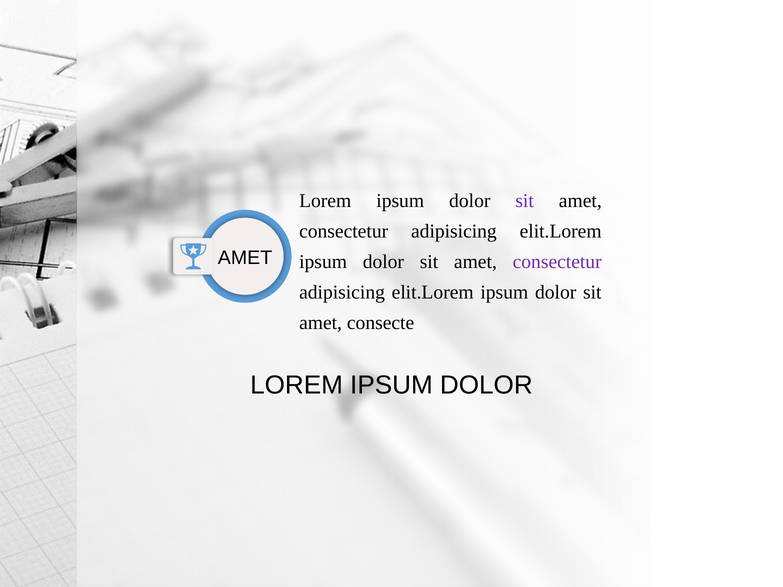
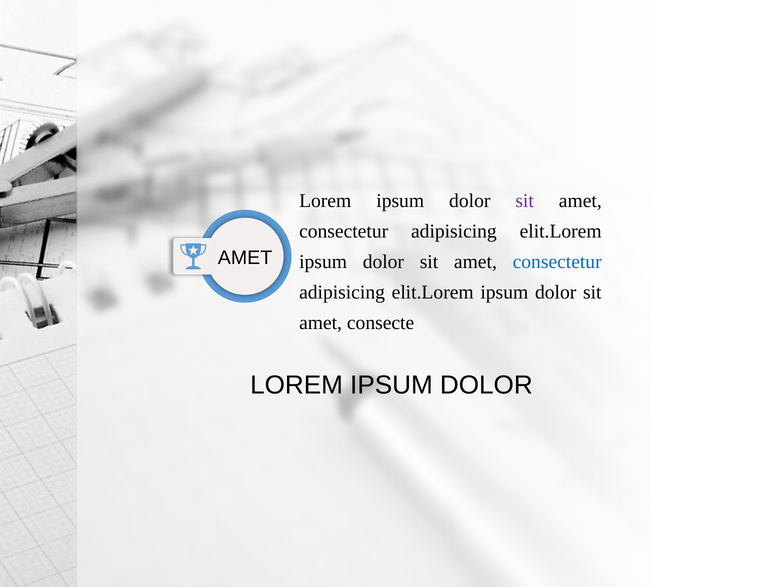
consectetur at (557, 262) colour: purple -> blue
